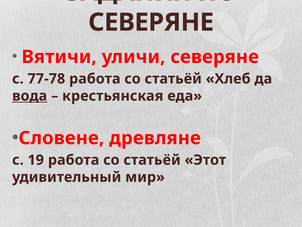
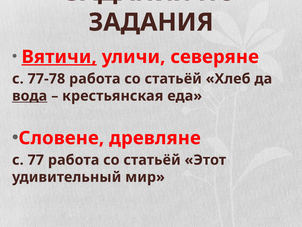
СЕВЕРЯНЕ at (151, 22): СЕВЕРЯНЕ -> ЗАДАНИЯ
Вятичи underline: none -> present
19: 19 -> 77
